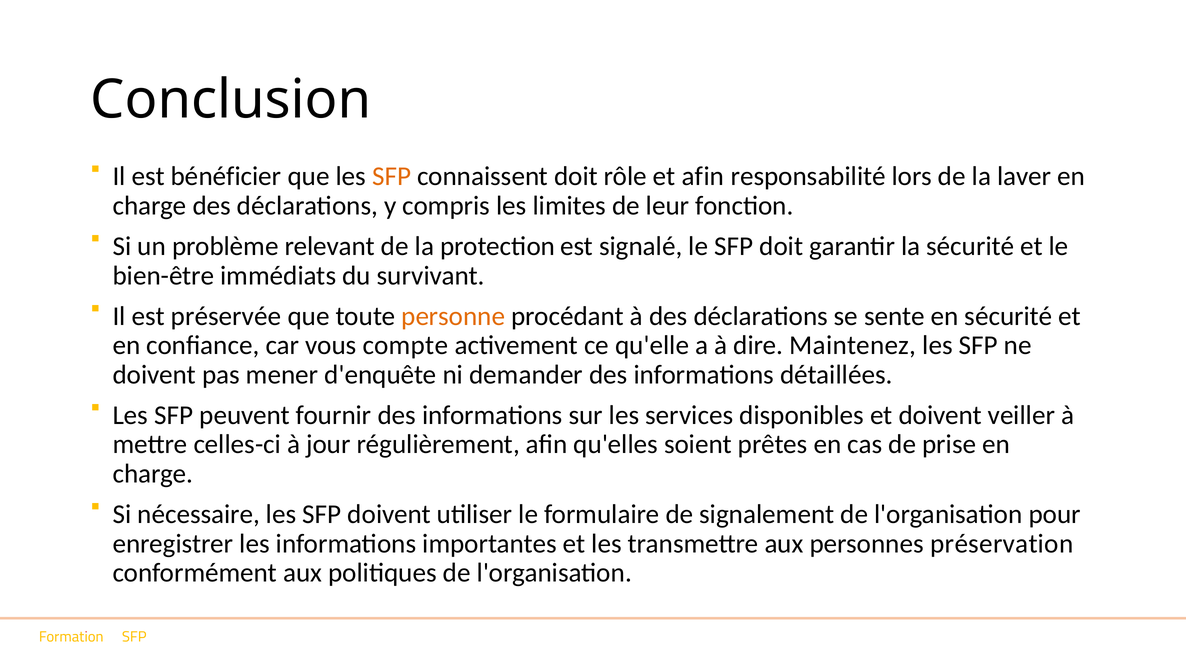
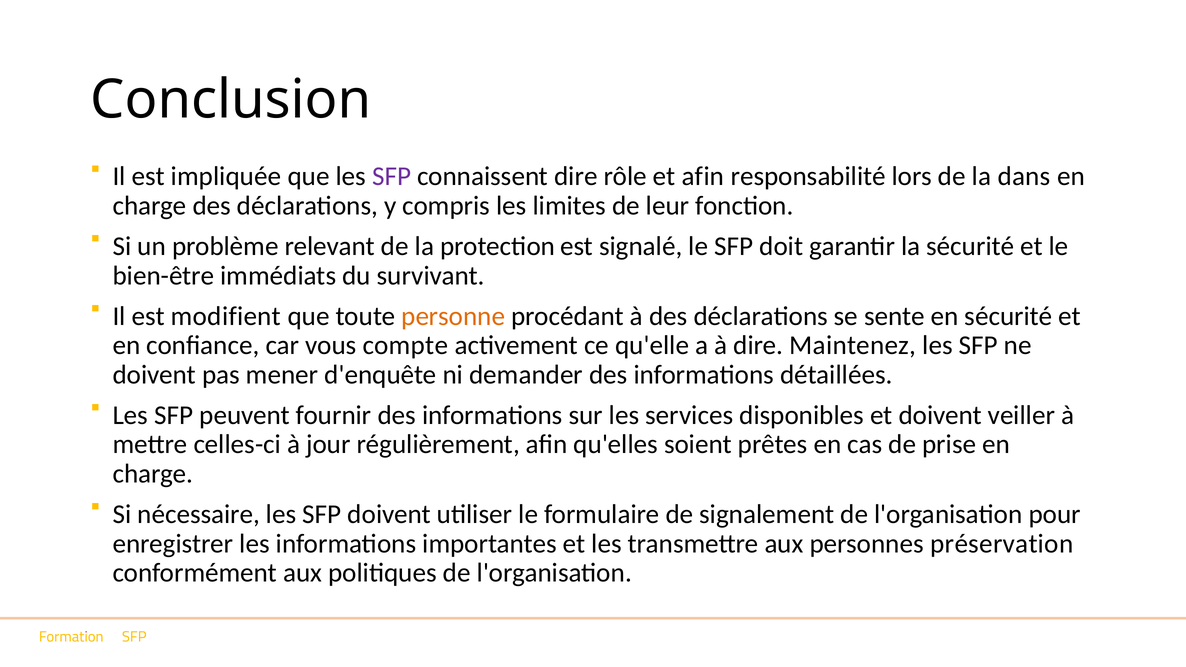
bénéficier: bénéficier -> impliquée
SFP at (392, 177) colour: orange -> purple
connaissent doit: doit -> dire
laver: laver -> dans
préservée: préservée -> modifient
